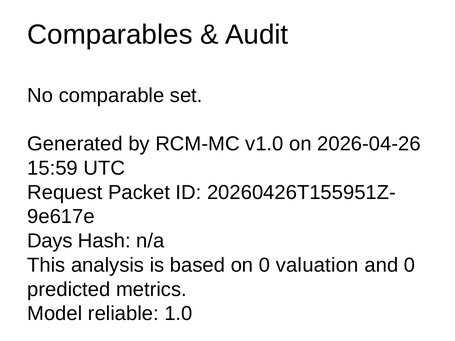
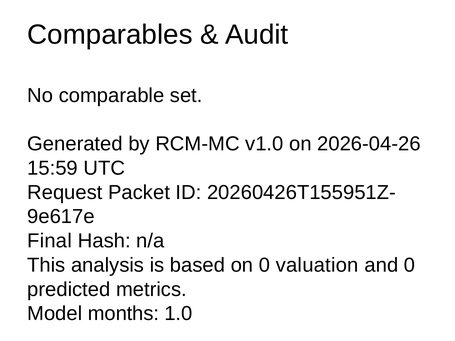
Days: Days -> Final
reliable: reliable -> months
